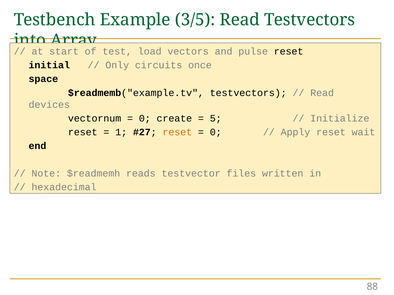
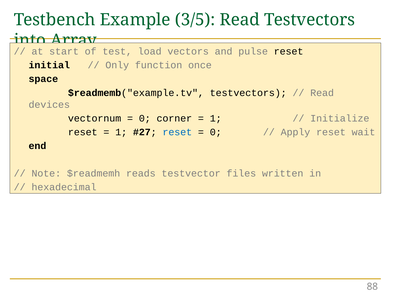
circuits: circuits -> function
create: create -> corner
5 at (216, 119): 5 -> 1
reset at (177, 132) colour: orange -> blue
